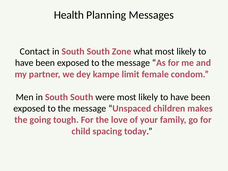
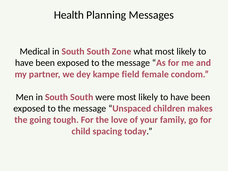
Contact: Contact -> Medical
limit: limit -> field
